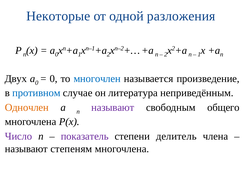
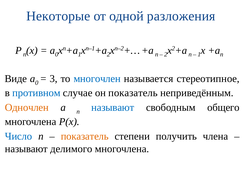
Двух: Двух -> Виде
0 at (54, 79): 0 -> 3
произведение: произведение -> стереотипное
он литература: литература -> показатель
называют at (113, 108) colour: purple -> blue
Число colour: purple -> blue
показатель at (85, 137) colour: purple -> orange
делитель: делитель -> получить
степеням: степеням -> делимого
